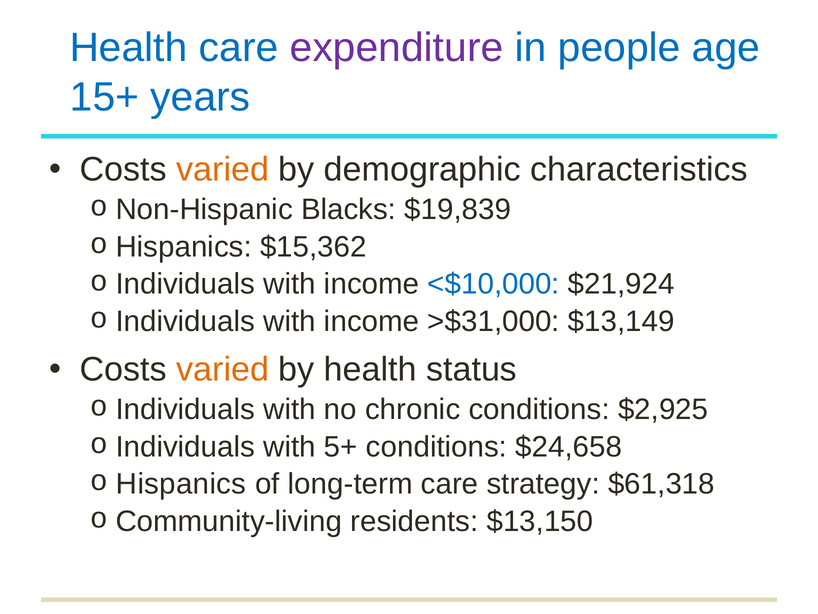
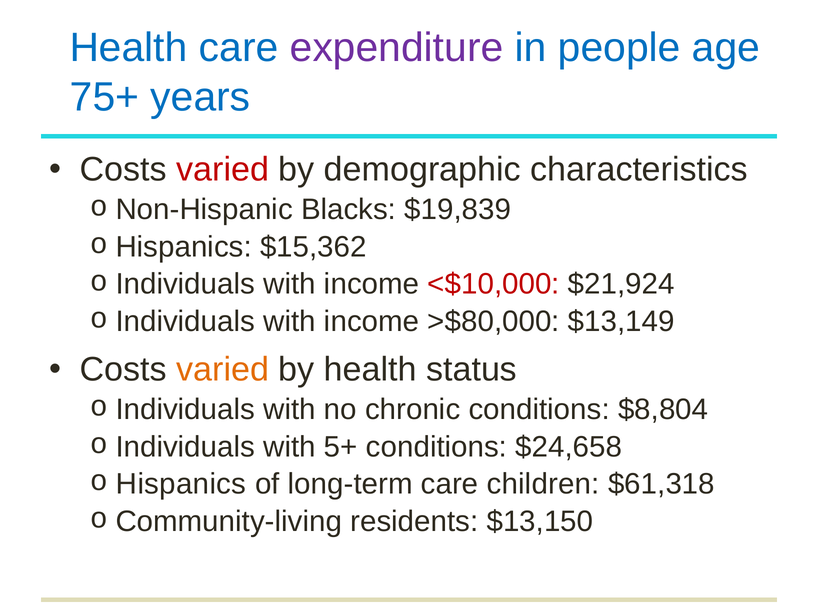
15+: 15+ -> 75+
varied at (223, 170) colour: orange -> red
<$10,000 colour: blue -> red
>$31,000: >$31,000 -> >$80,000
$2,925: $2,925 -> $8,804
strategy: strategy -> children
